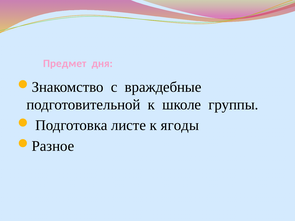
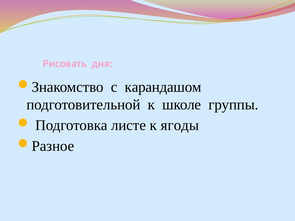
Предмет: Предмет -> Рисовать
враждебные: враждебные -> карандашом
